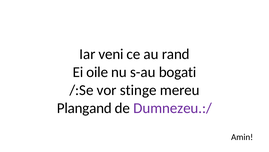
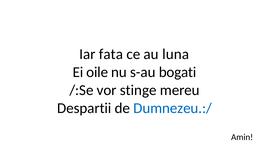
veni: veni -> fata
rand: rand -> luna
Plangand: Plangand -> Despartii
Dumnezeu.:/ colour: purple -> blue
